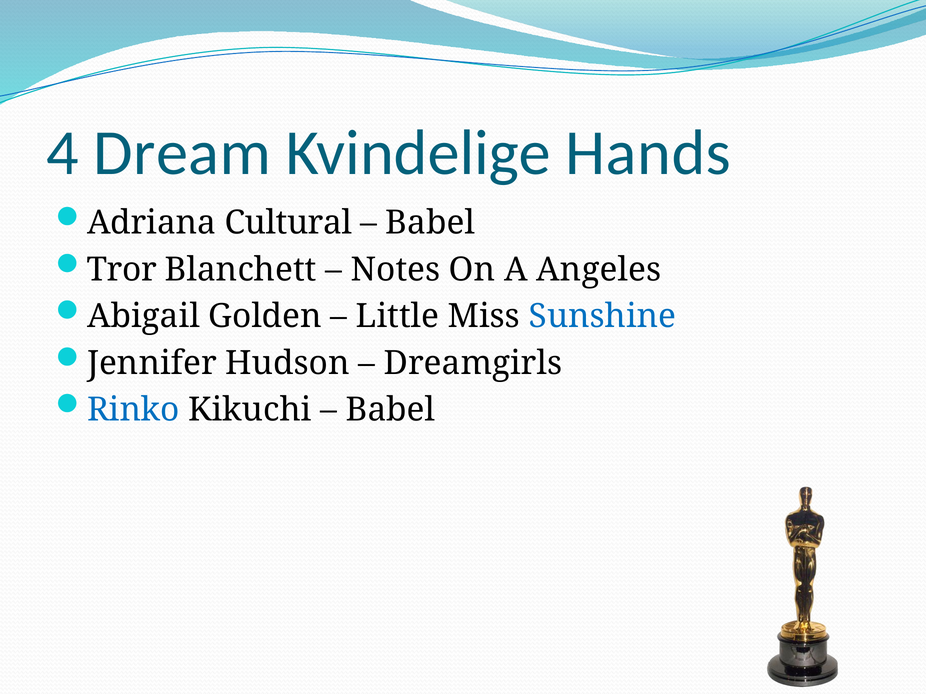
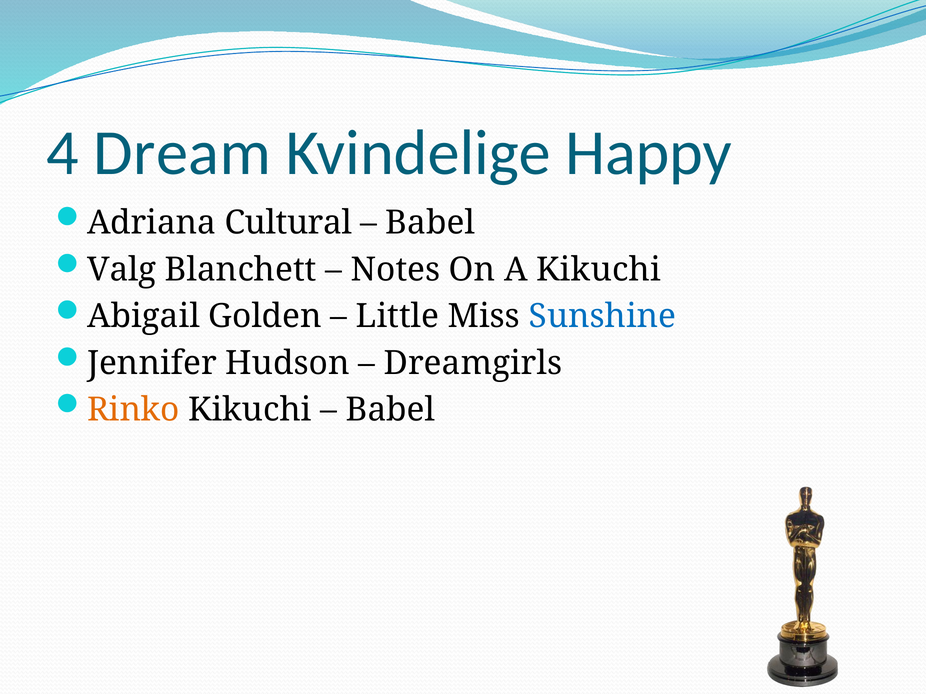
Hands: Hands -> Happy
Tror: Tror -> Valg
A Angeles: Angeles -> Kikuchi
Rinko colour: blue -> orange
